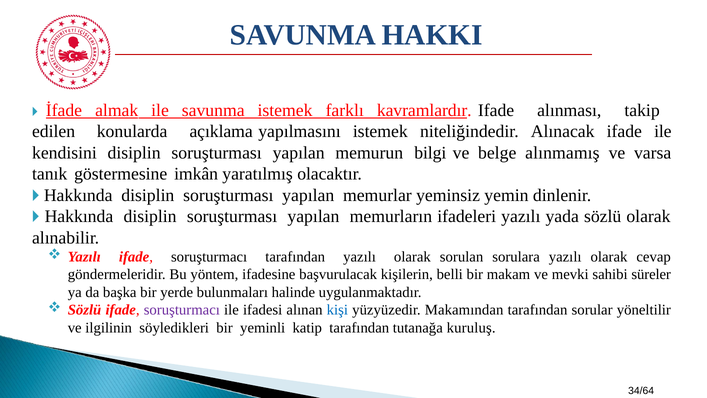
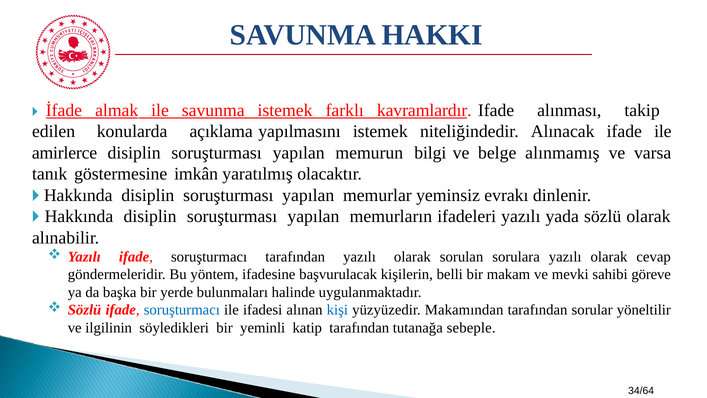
kendisini: kendisini -> amirlerce
yemin: yemin -> evrakı
süreler: süreler -> göreve
soruşturmacı at (182, 310) colour: purple -> blue
kuruluş: kuruluş -> sebeple
